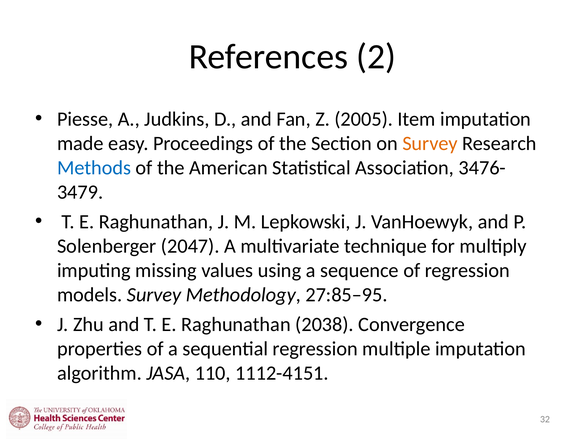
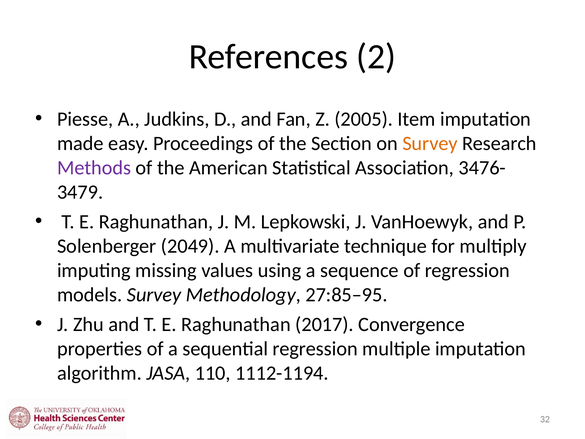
Methods colour: blue -> purple
2047: 2047 -> 2049
2038: 2038 -> 2017
1112-4151: 1112-4151 -> 1112-1194
